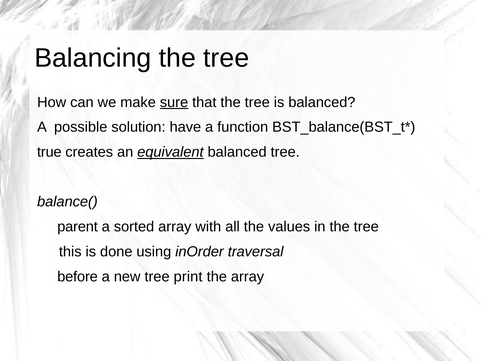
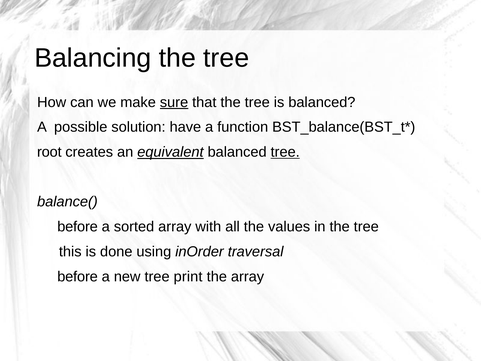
true: true -> root
tree at (285, 152) underline: none -> present
parent at (78, 227): parent -> before
